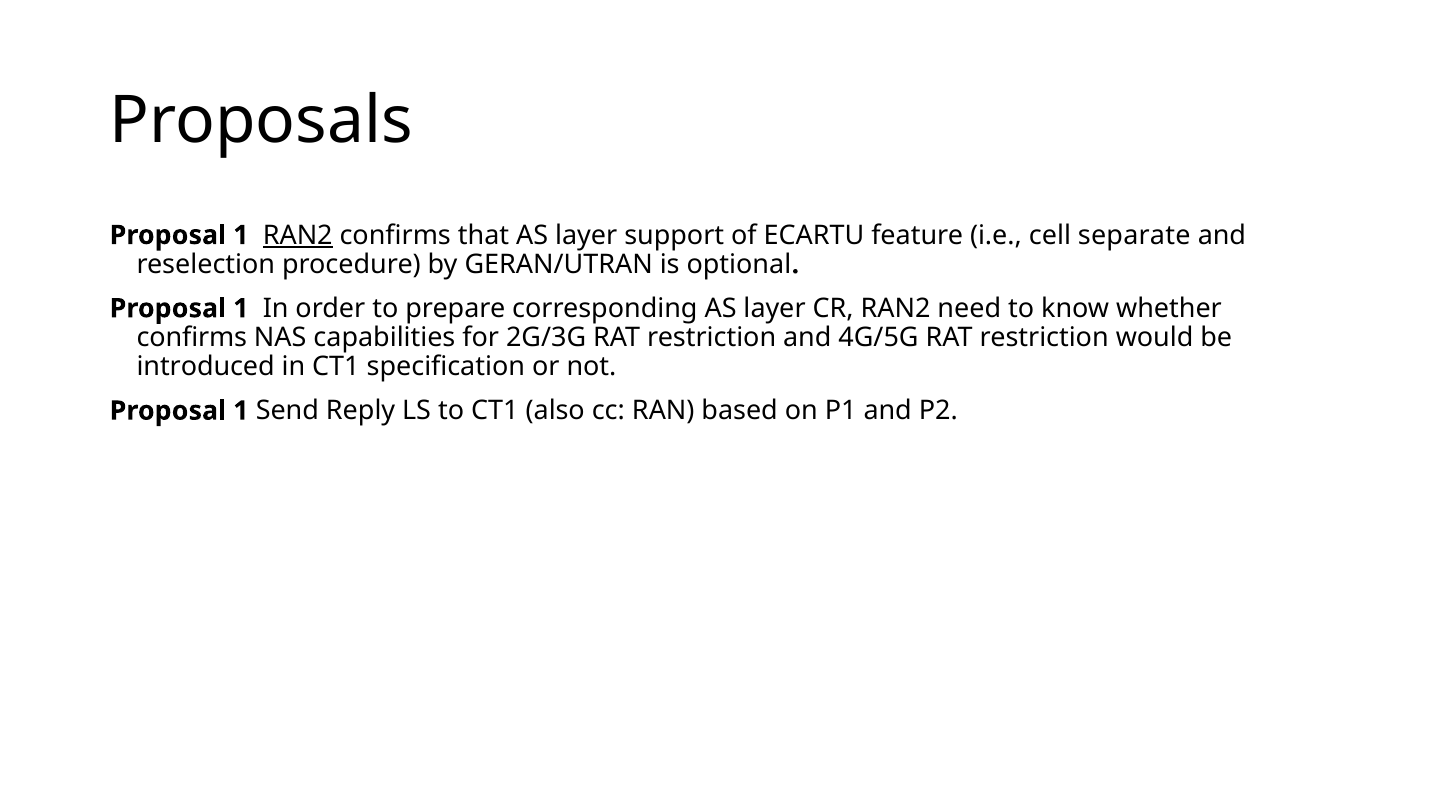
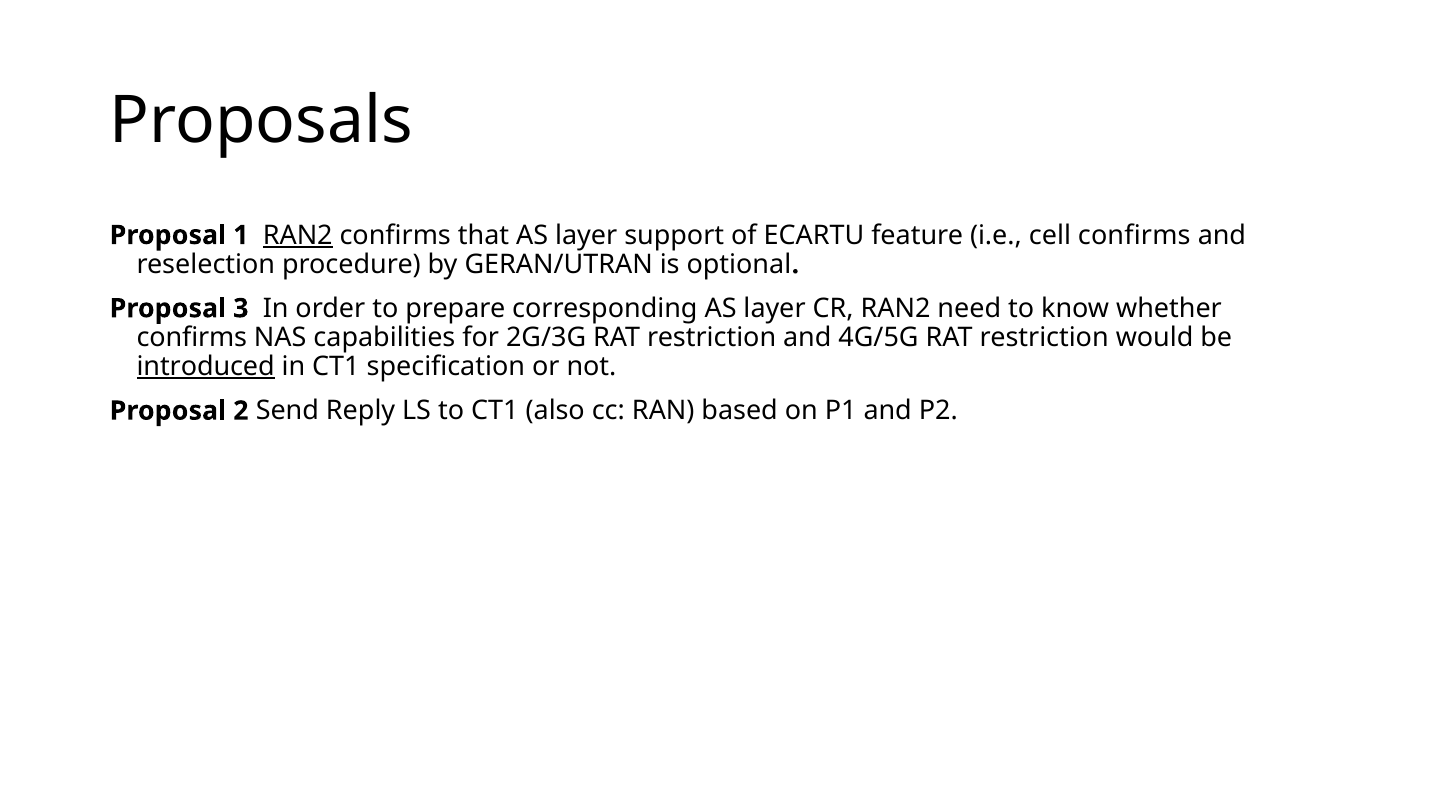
cell separate: separate -> confirms
1 at (241, 308): 1 -> 3
introduced underline: none -> present
1 at (241, 411): 1 -> 2
